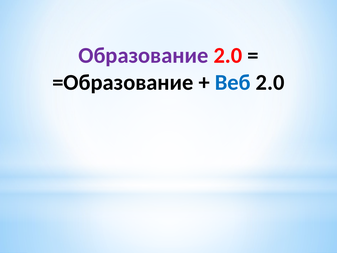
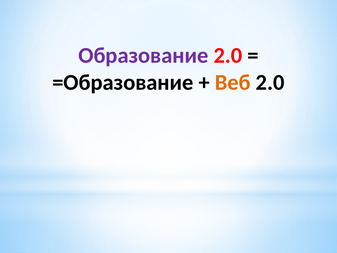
Веб colour: blue -> orange
